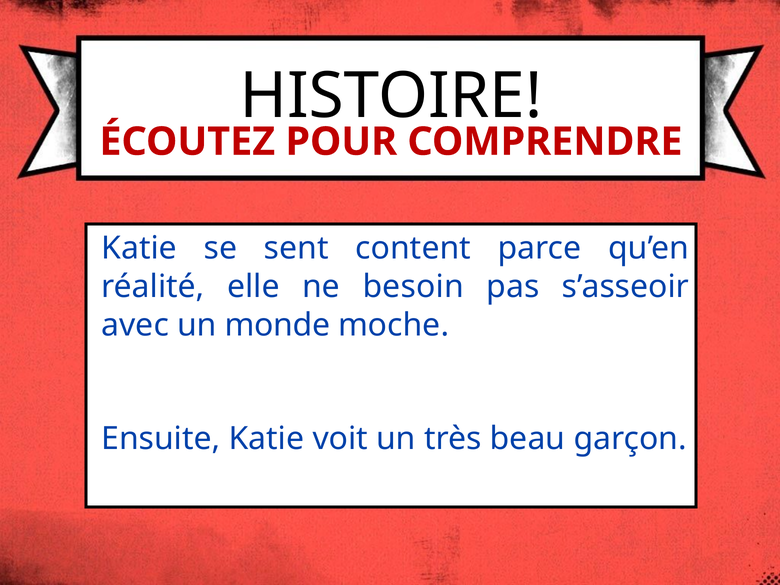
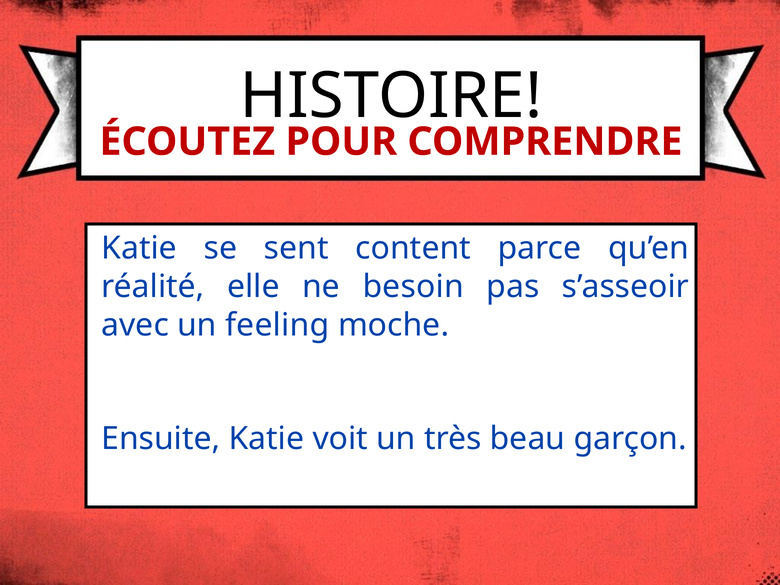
monde: monde -> feeling
